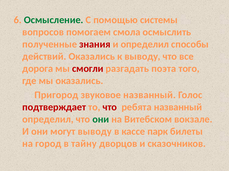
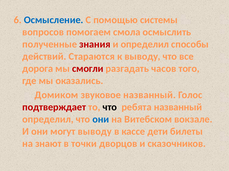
Осмысление colour: green -> blue
действий Оказались: Оказались -> Стараются
поэта: поэта -> часов
Пригород: Пригород -> Домиком
что at (110, 108) colour: red -> black
они at (101, 120) colour: green -> blue
парк: парк -> дети
город: город -> знают
тайну: тайну -> точки
